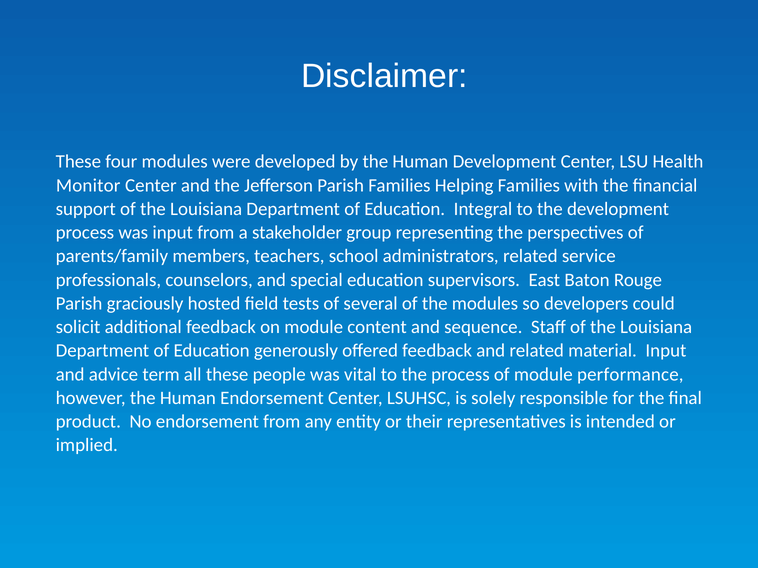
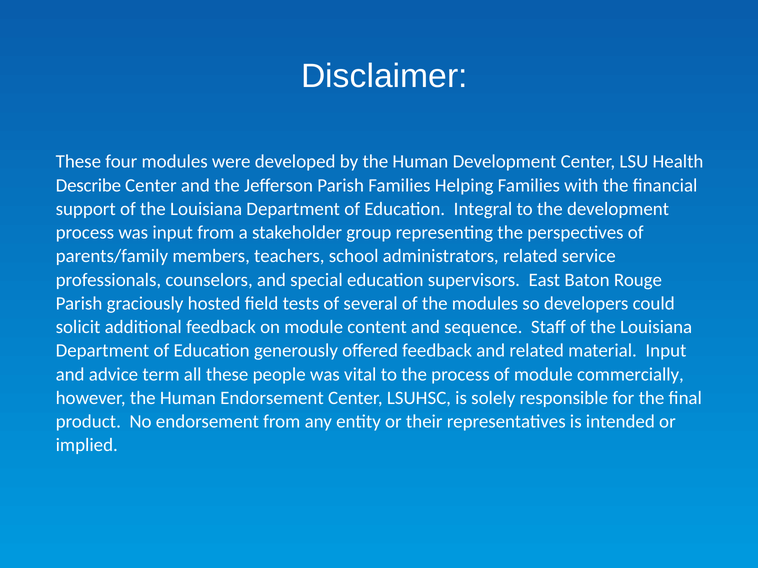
Monitor: Monitor -> Describe
performance: performance -> commercially
